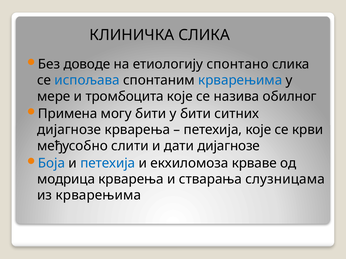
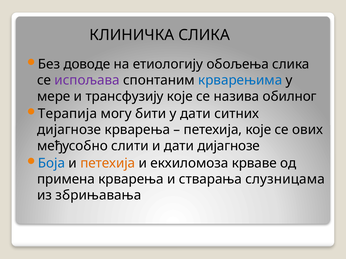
спонтано: спонтано -> обољења
испољава colour: blue -> purple
тромбоцита: тромбоцита -> трансфузију
Примена: Примена -> Teрапија
у бити: бити -> дати
крви: крви -> ових
петехија at (108, 163) colour: blue -> orange
модрица: модрица -> примена
из крварењима: крварењима -> збрињавања
